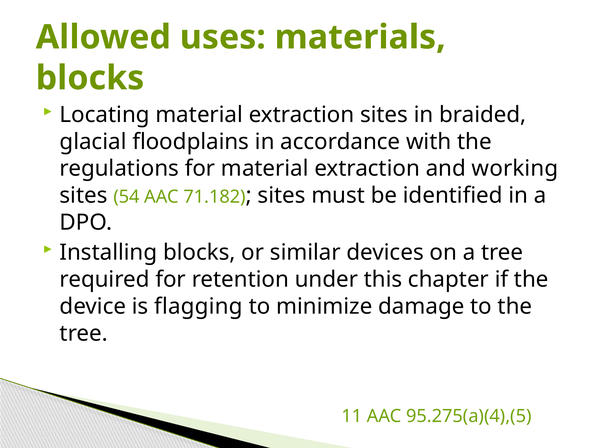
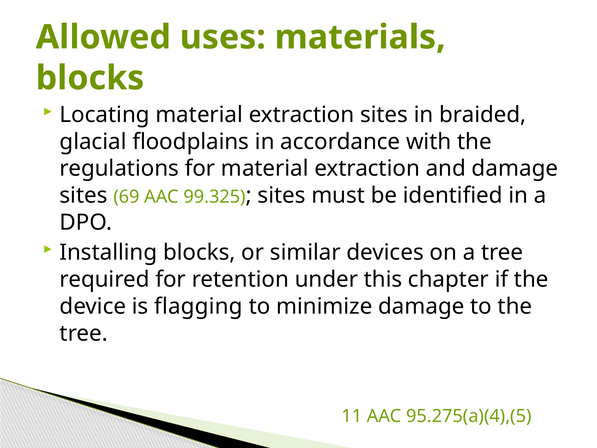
and working: working -> damage
54: 54 -> 69
71.182: 71.182 -> 99.325
